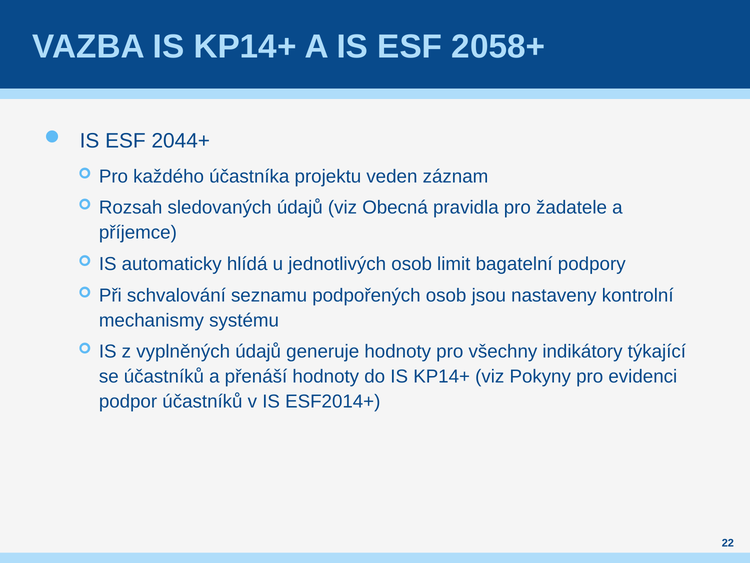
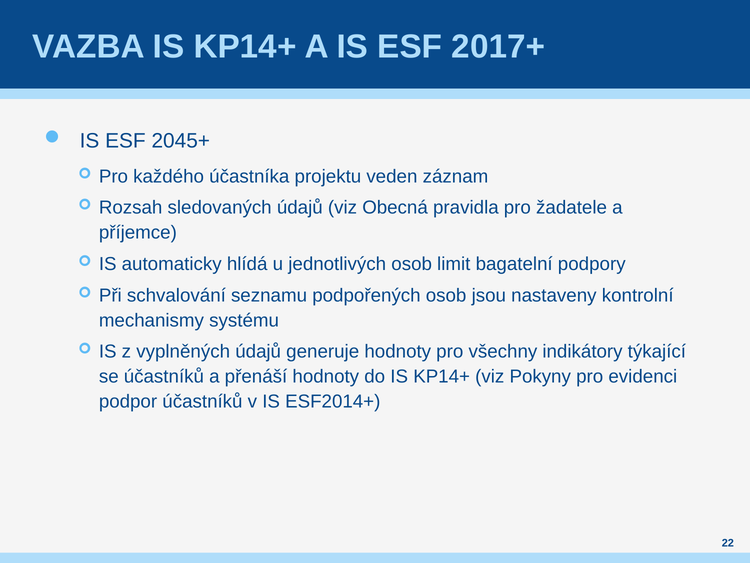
2058+: 2058+ -> 2017+
2044+: 2044+ -> 2045+
